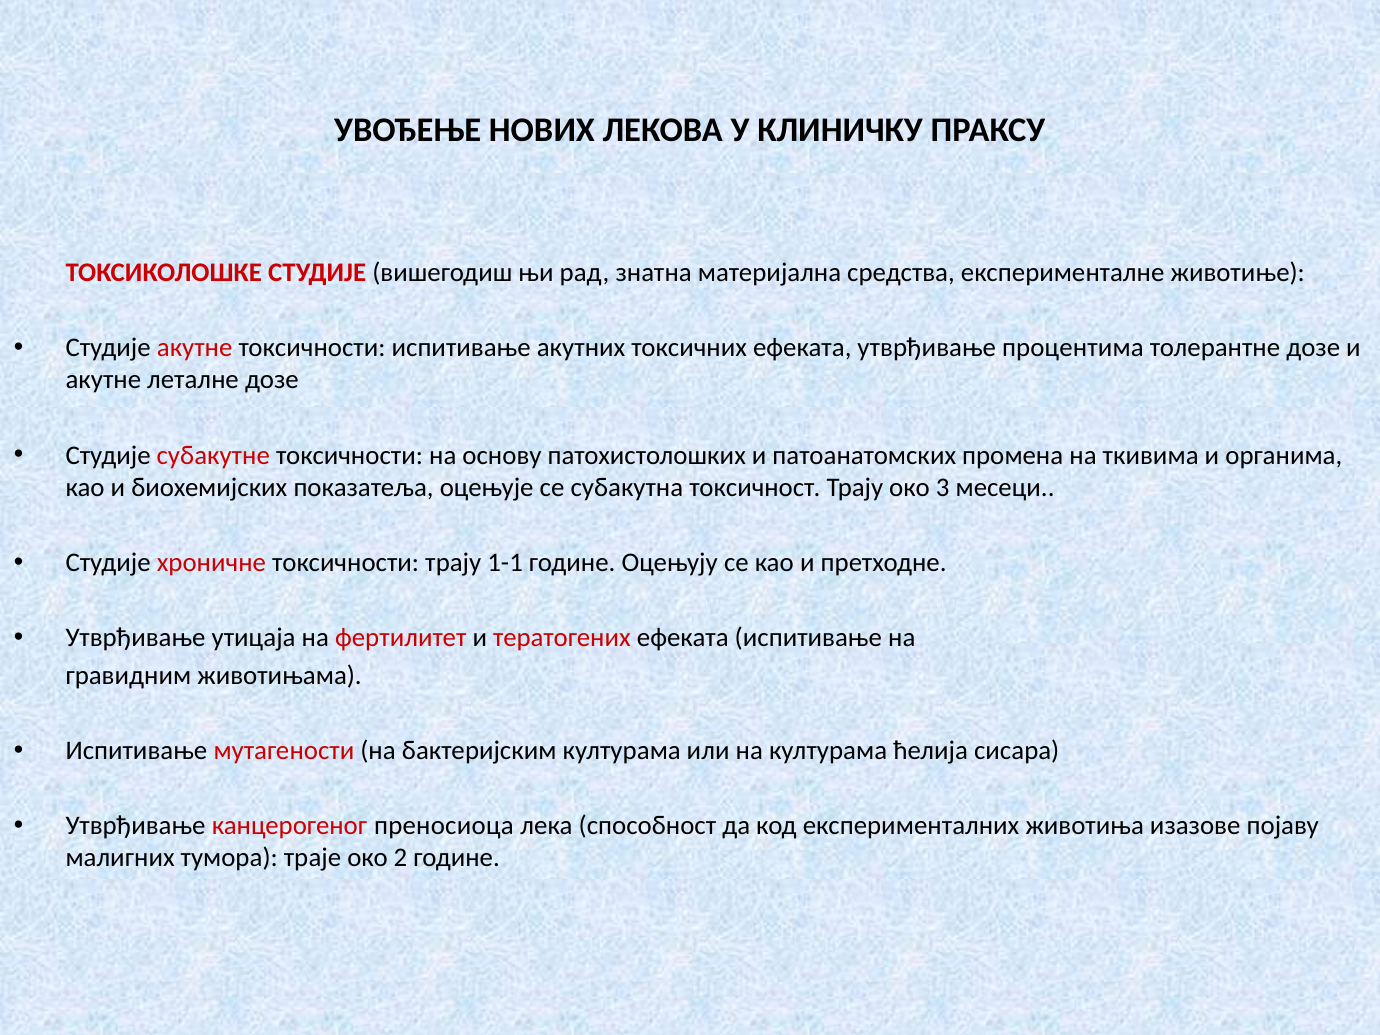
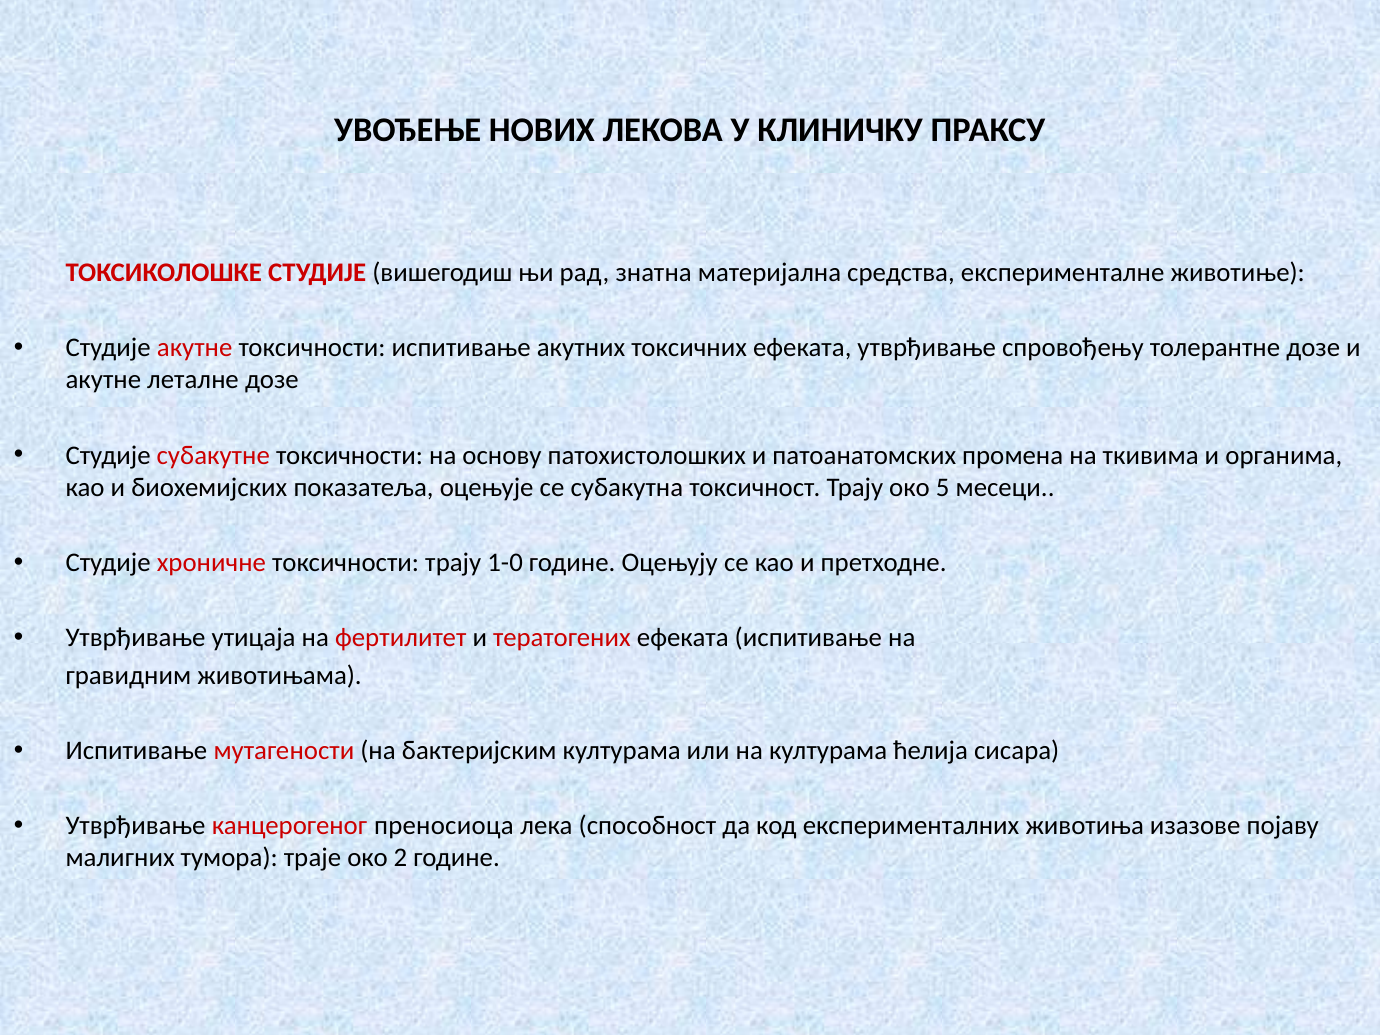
процентима: процентима -> спровођењу
3: 3 -> 5
1-1: 1-1 -> 1-0
